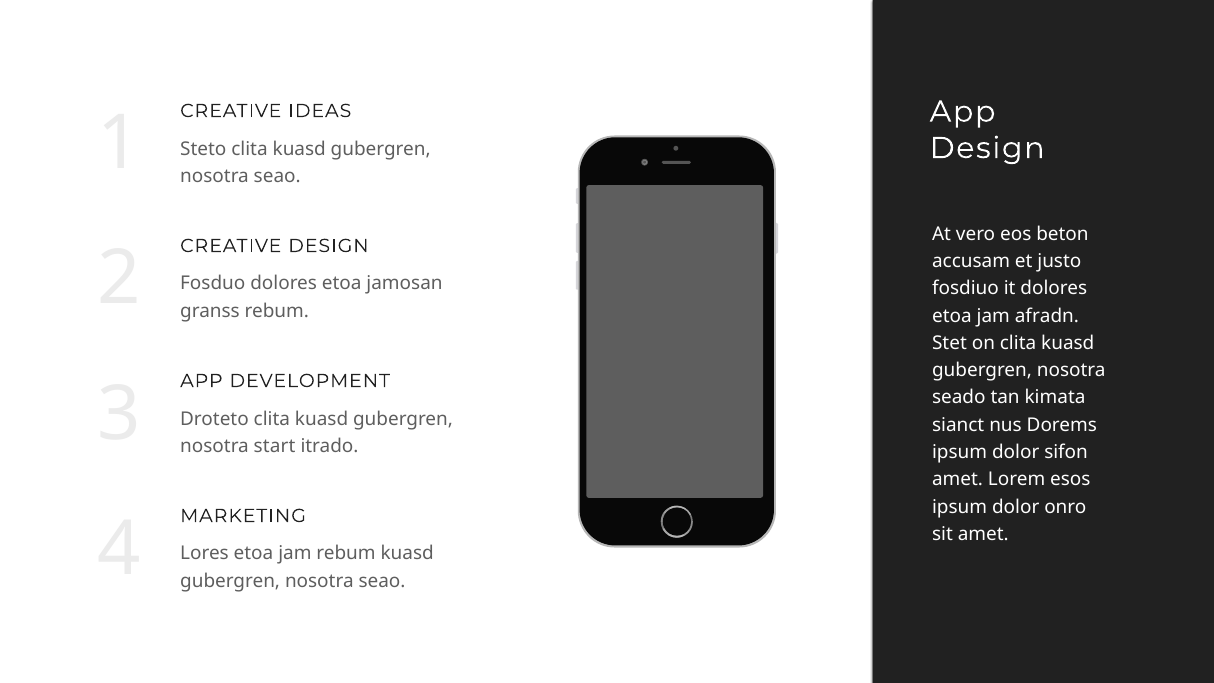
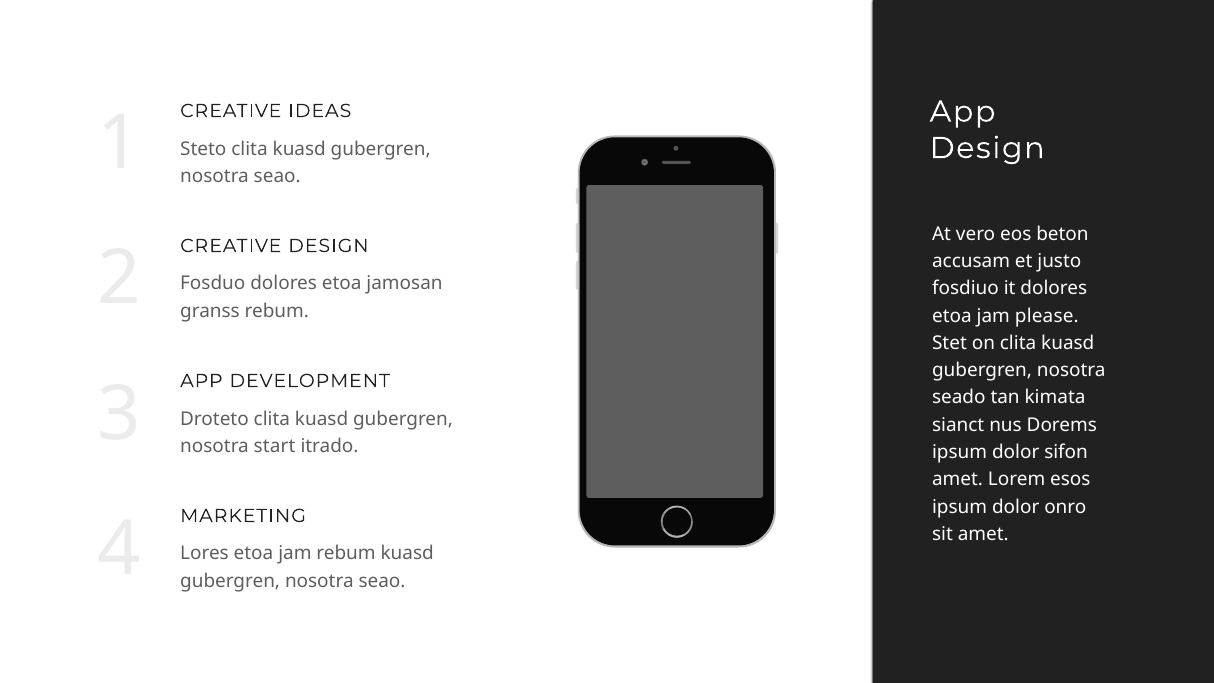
afradn: afradn -> please
